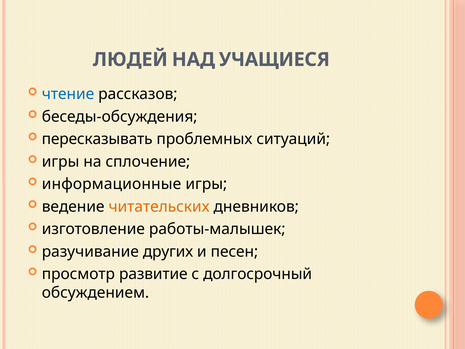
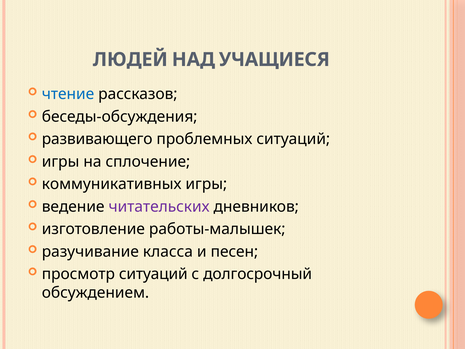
пересказывать: пересказывать -> развивающего
информационные: информационные -> коммуникативных
читательских colour: orange -> purple
других: других -> класса
просмотр развитие: развитие -> ситуаций
